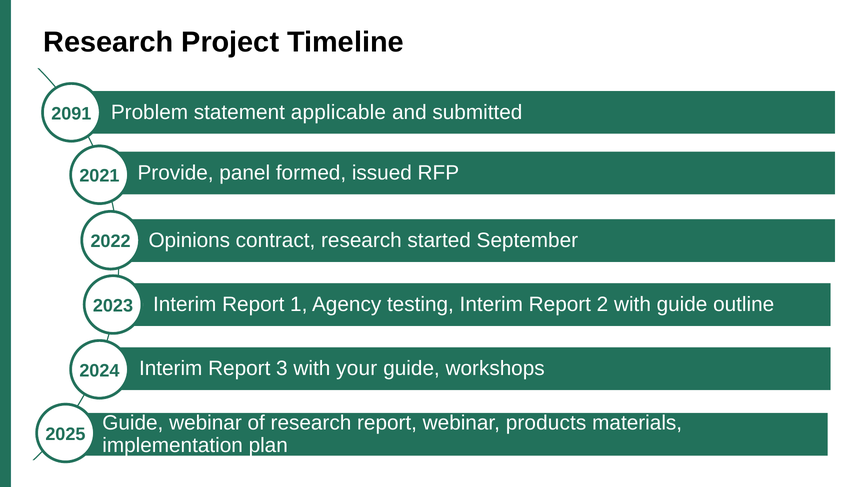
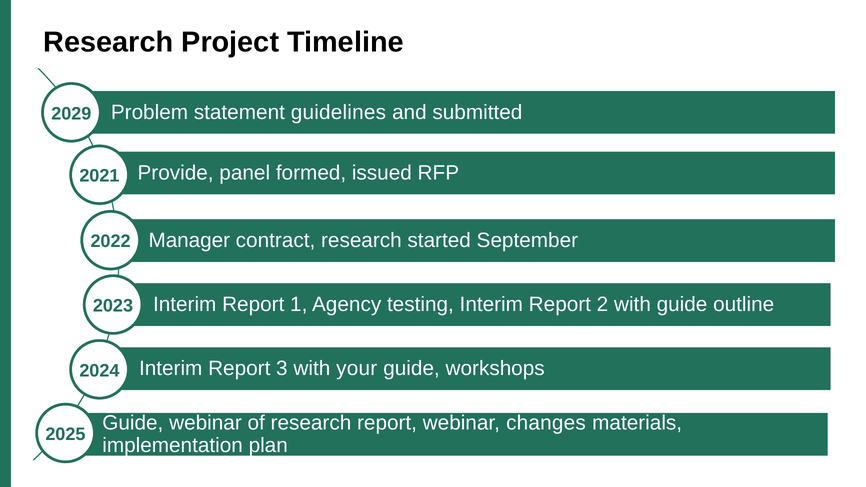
2091: 2091 -> 2029
applicable: applicable -> guidelines
Opinions: Opinions -> Manager
products: products -> changes
